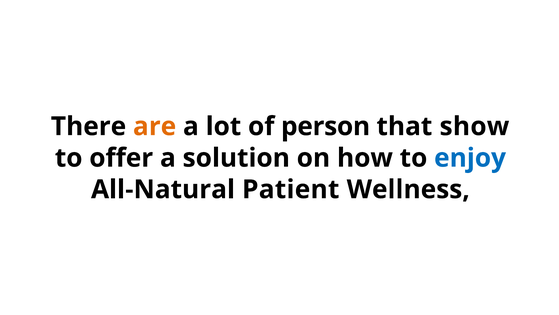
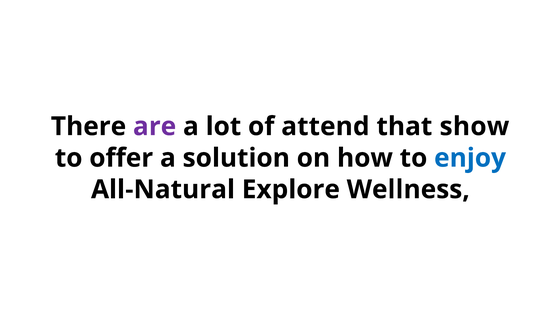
are colour: orange -> purple
person: person -> attend
Patient: Patient -> Explore
